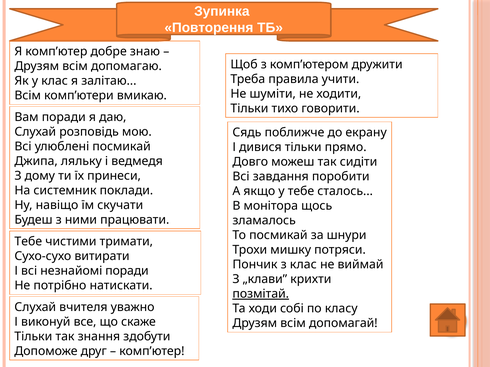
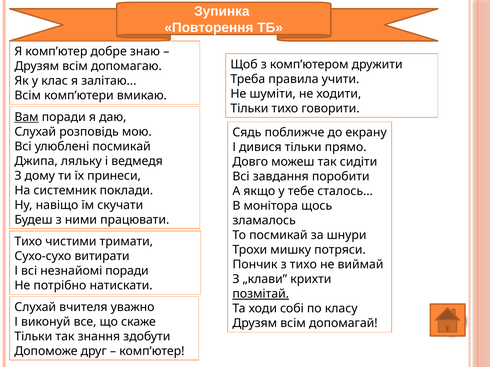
Вам underline: none -> present
Тебе at (28, 242): Тебе -> Тихо
з клас: клас -> тихо
